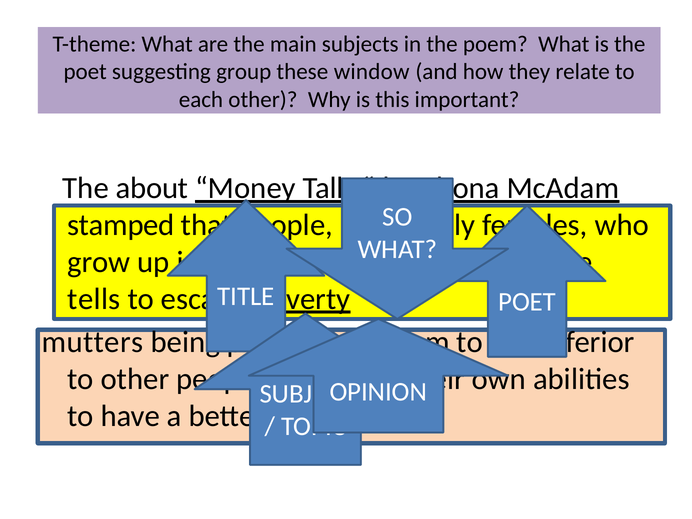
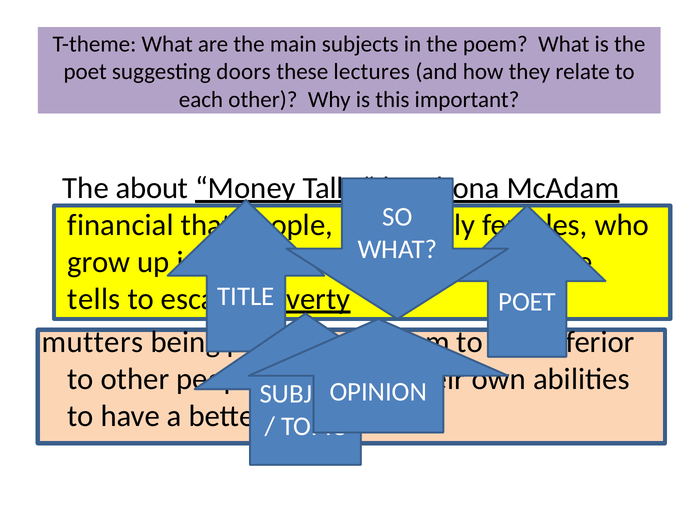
group: group -> doors
window: window -> lectures
stamped: stamped -> financial
